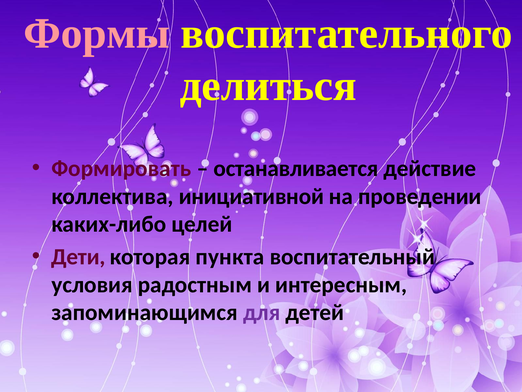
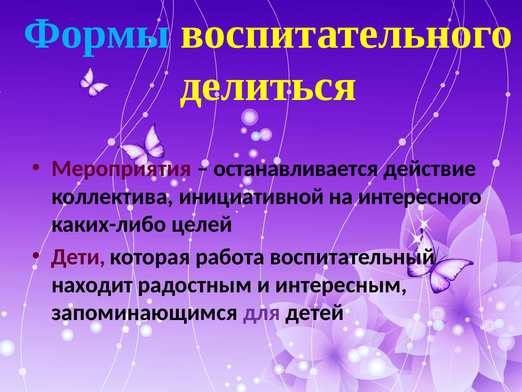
Формы colour: pink -> light blue
Формировать: Формировать -> Мероприятия
проведении: проведении -> интересного
пункта: пункта -> работа
условия: условия -> находит
